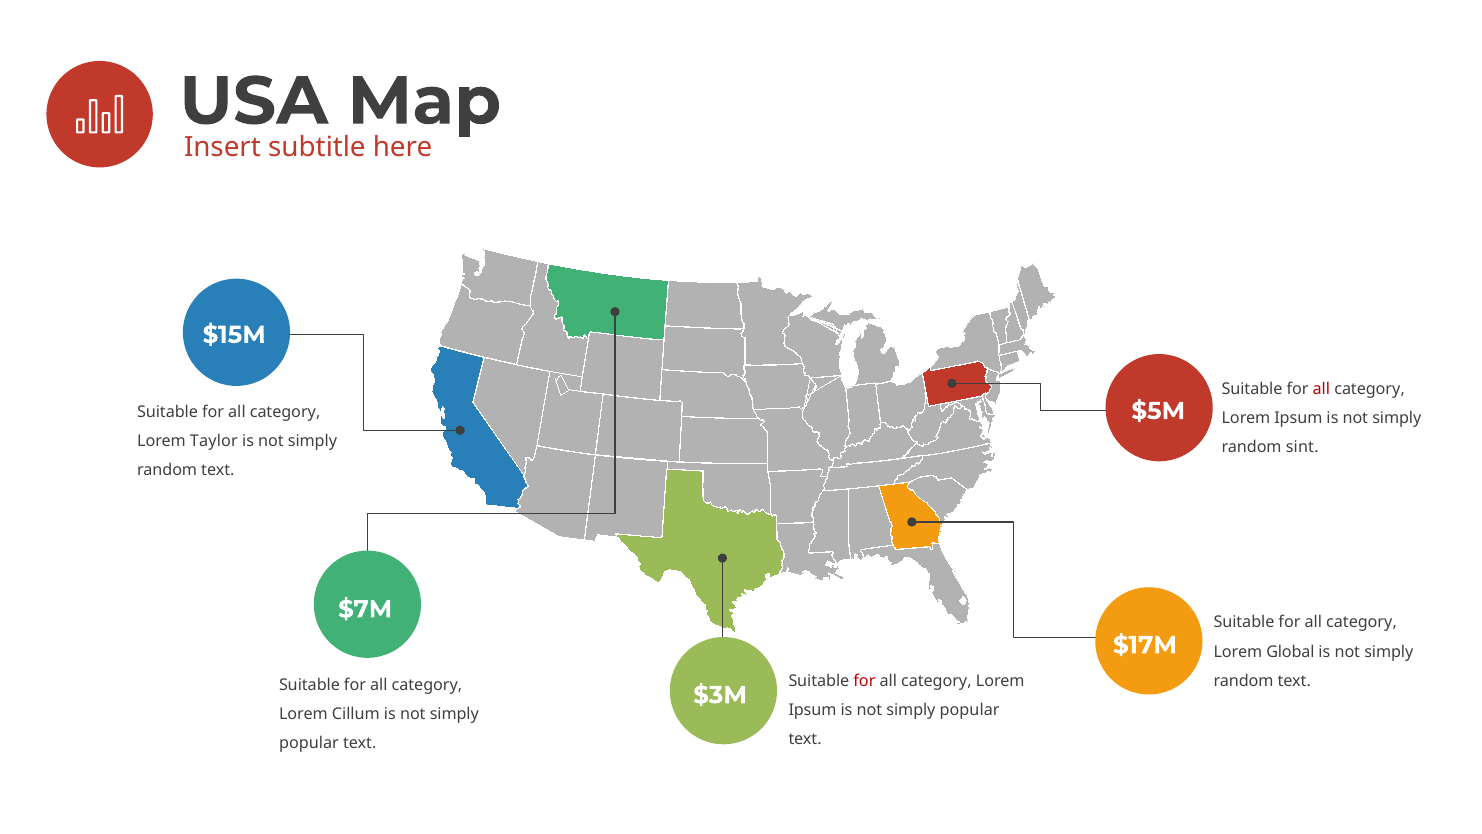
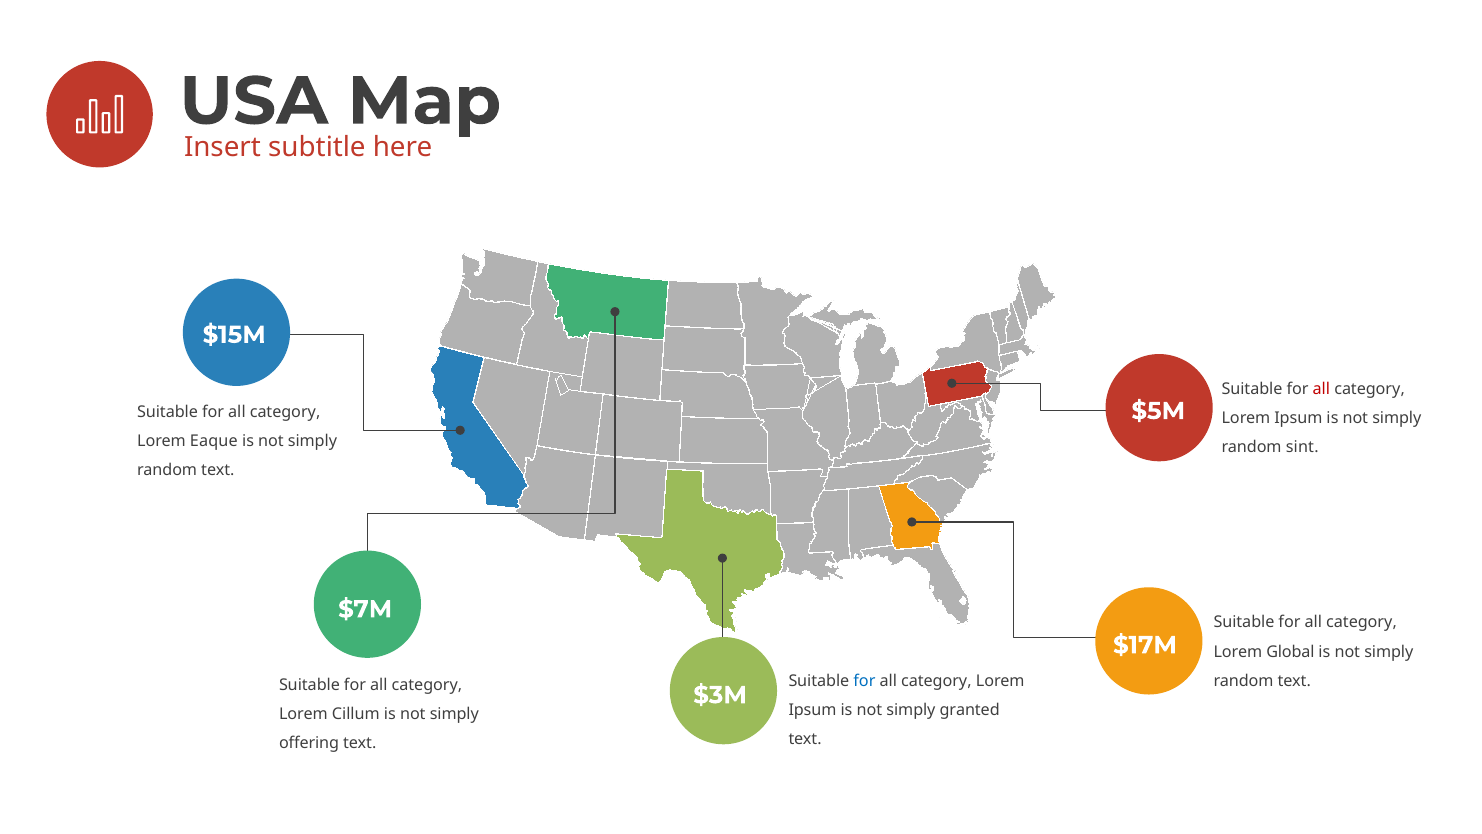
Taylor: Taylor -> Eaque
for at (864, 681) colour: red -> blue
popular at (970, 710): popular -> granted
popular at (309, 743): popular -> offering
